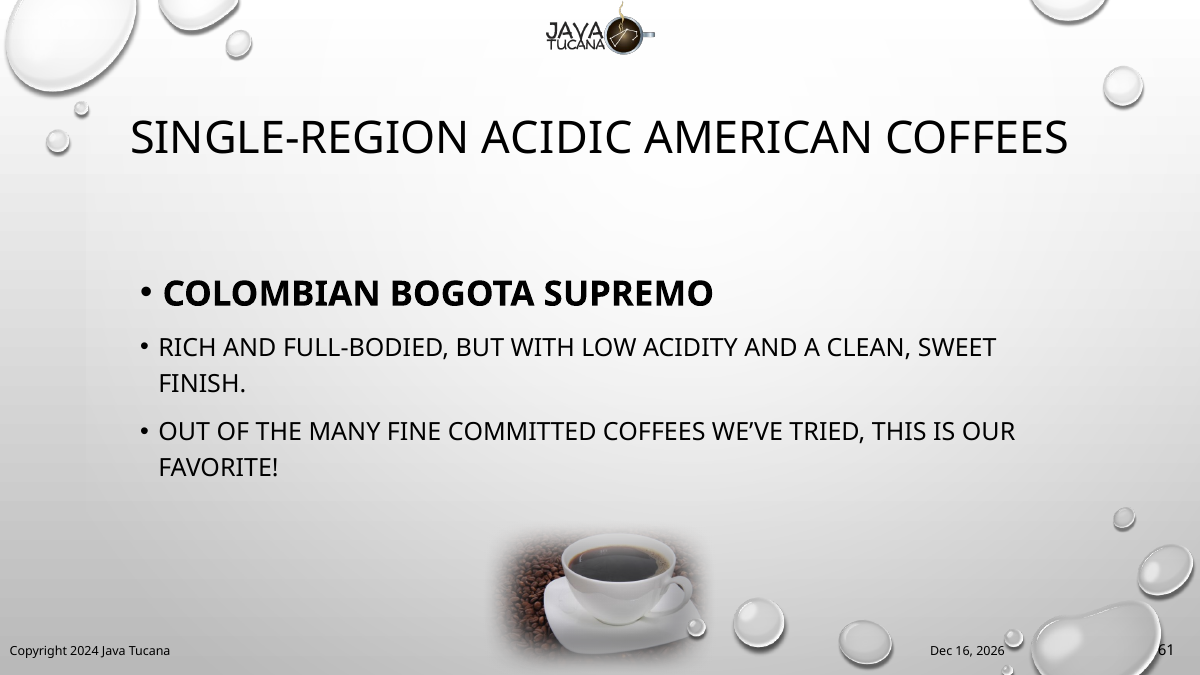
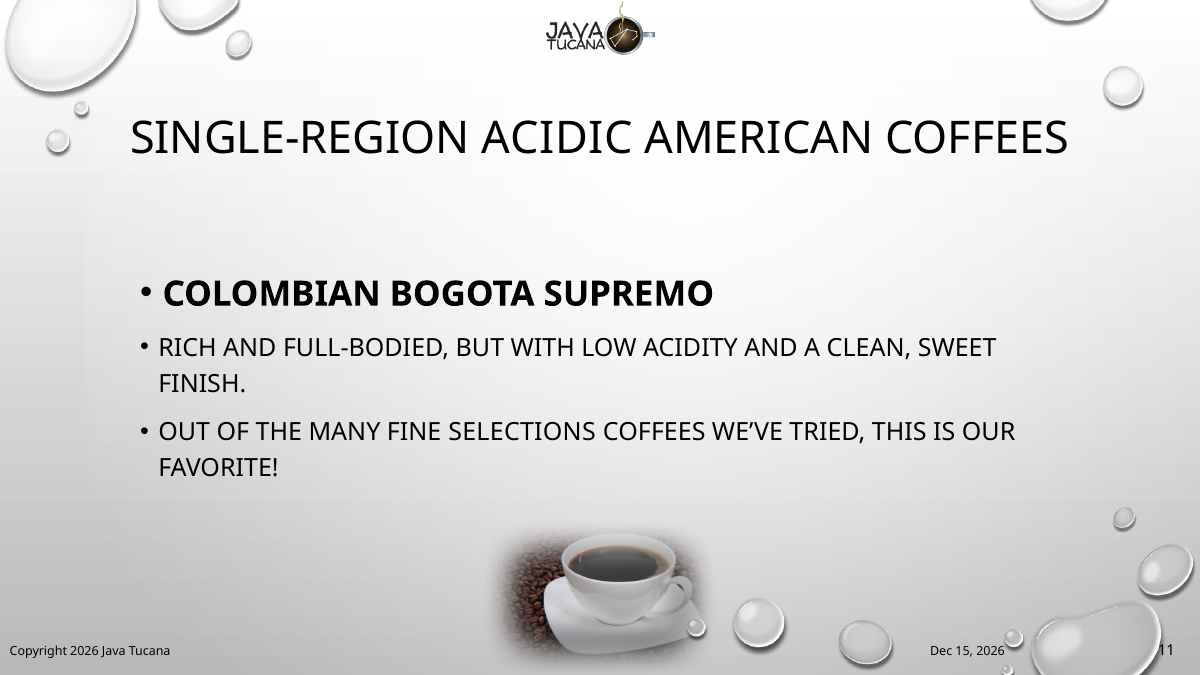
COMMITTED: COMMITTED -> SELECTIONS
Copyright 2024: 2024 -> 2026
16: 16 -> 15
61: 61 -> 11
